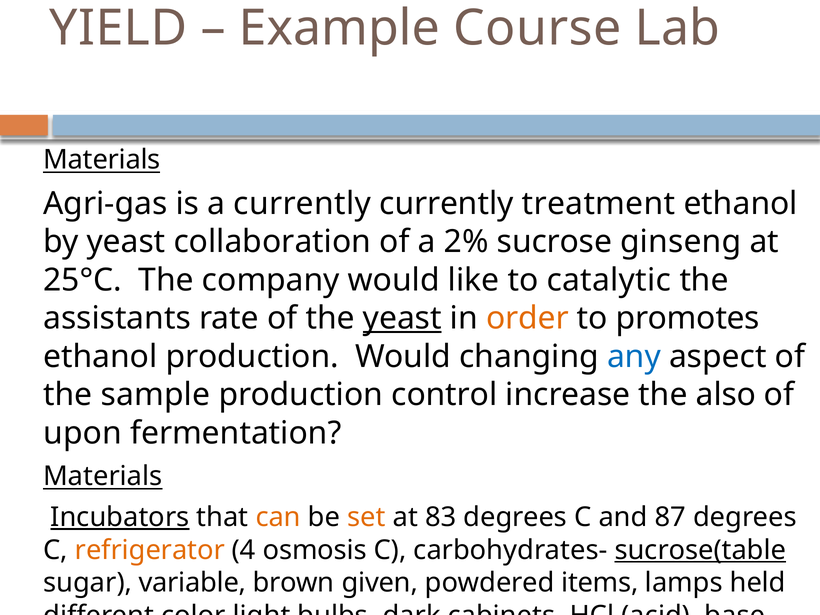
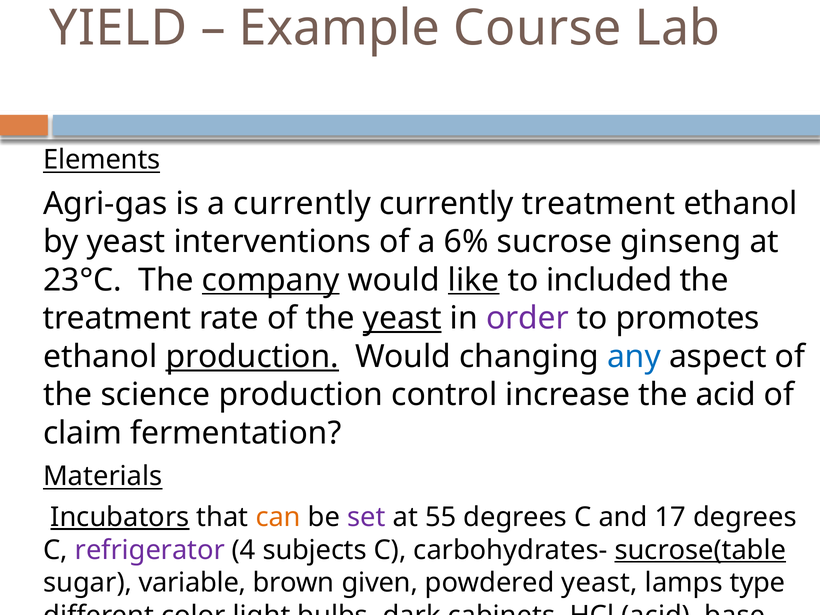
Materials at (102, 160): Materials -> Elements
collaboration: collaboration -> interventions
2%: 2% -> 6%
25°C: 25°C -> 23°C
company underline: none -> present
like underline: none -> present
catalytic: catalytic -> included
assistants at (117, 318): assistants -> treatment
order colour: orange -> purple
production at (252, 357) underline: none -> present
sample: sample -> science
the also: also -> acid
upon: upon -> claim
set colour: orange -> purple
83: 83 -> 55
87: 87 -> 17
refrigerator colour: orange -> purple
osmosis: osmosis -> subjects
powdered items: items -> yeast
held: held -> type
